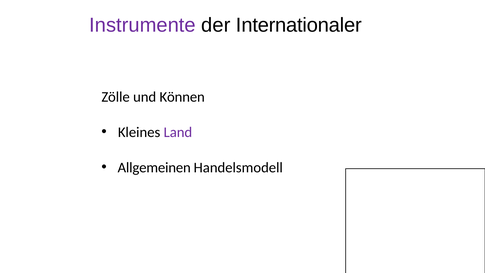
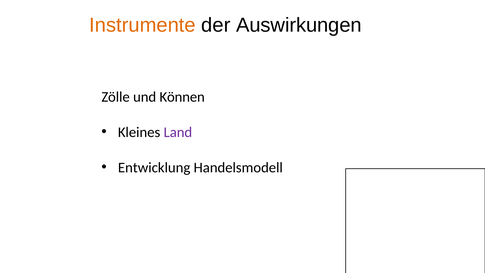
Instrumente colour: purple -> orange
Internationaler: Internationaler -> Auswirkungen
Allgemeinen: Allgemeinen -> Entwicklung
